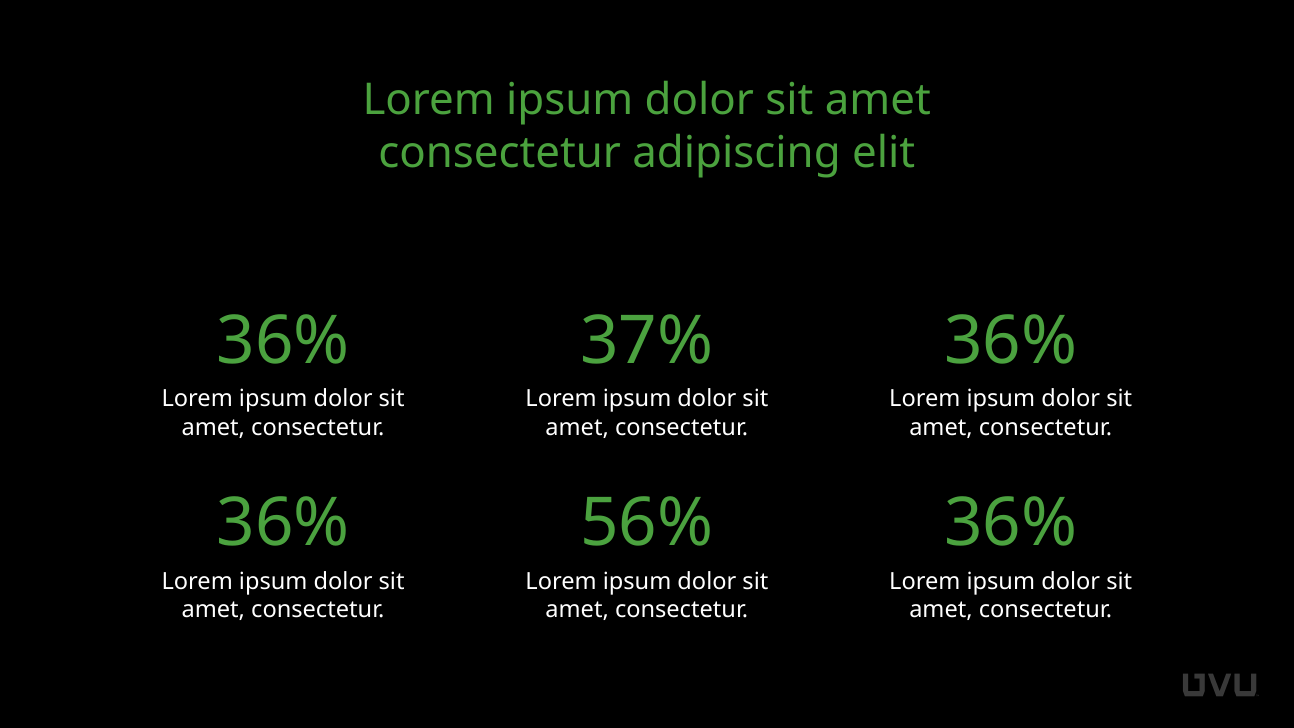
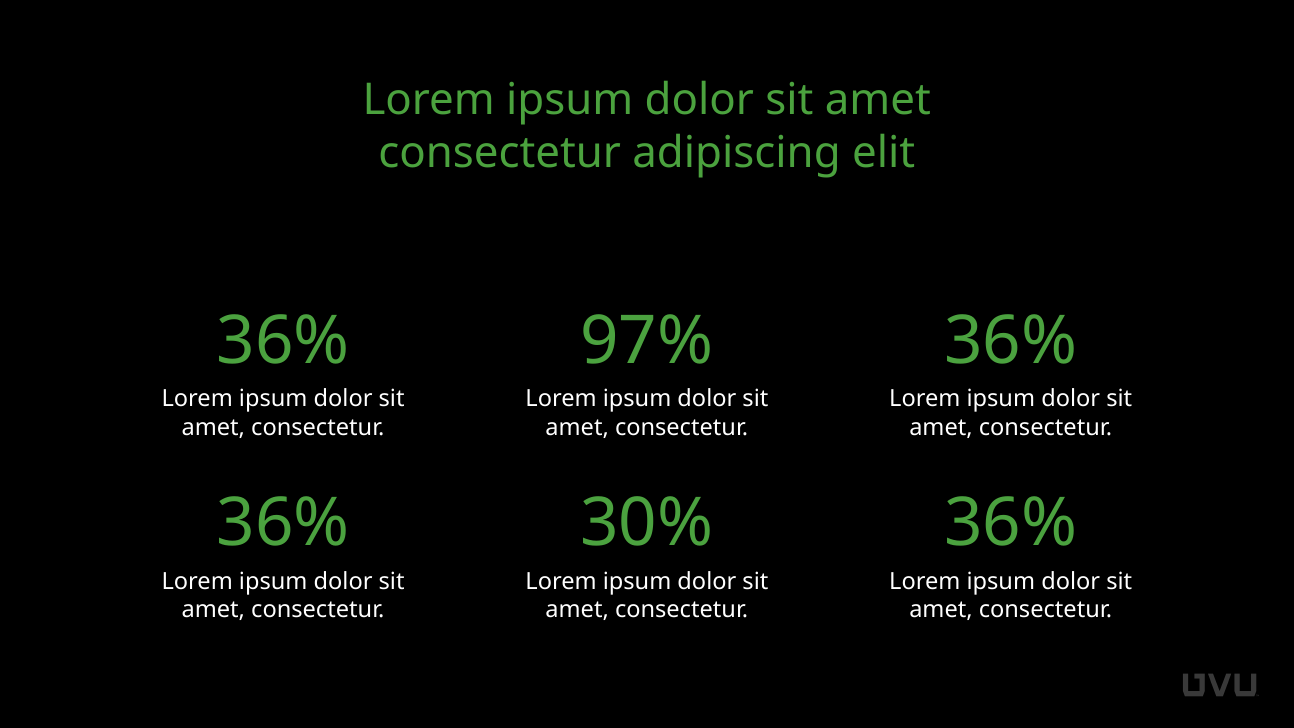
37%: 37% -> 97%
56%: 56% -> 30%
